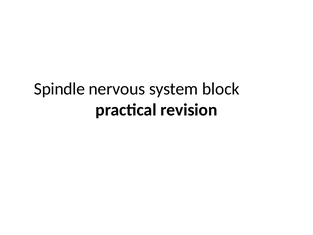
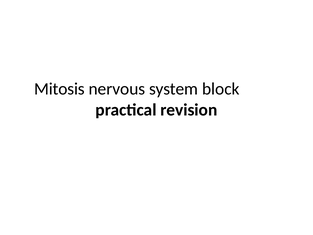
Spindle: Spindle -> Mitosis
